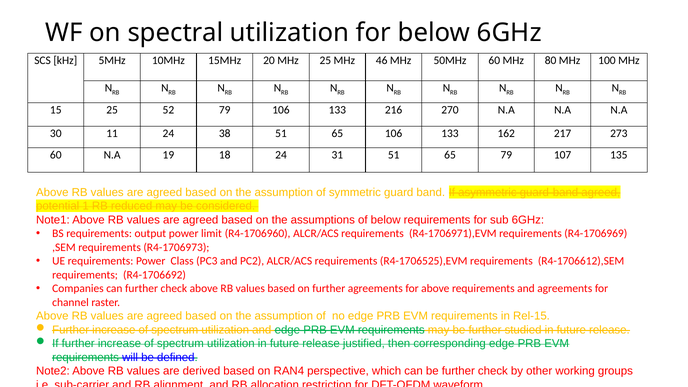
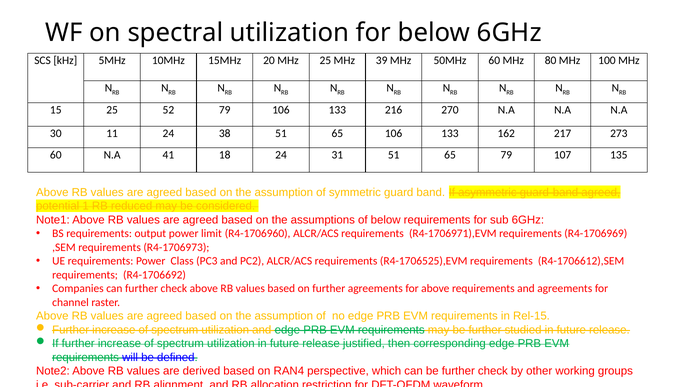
46: 46 -> 39
19: 19 -> 41
